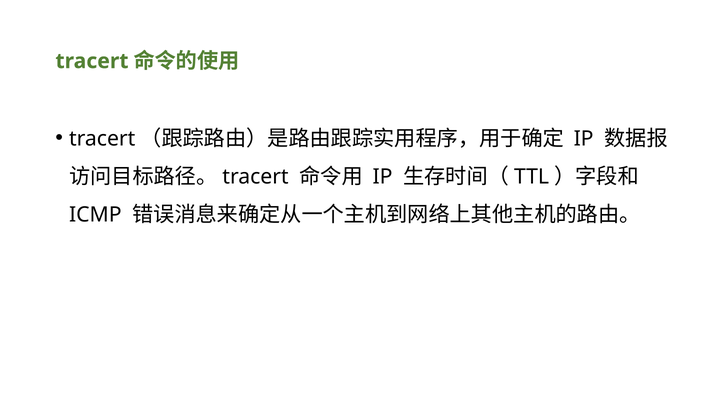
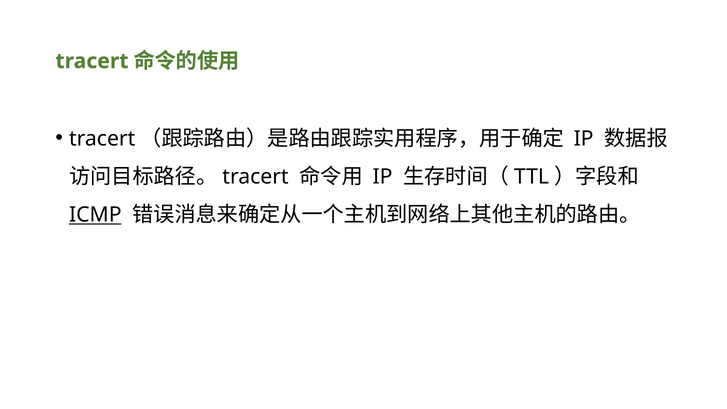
ICMP underline: none -> present
